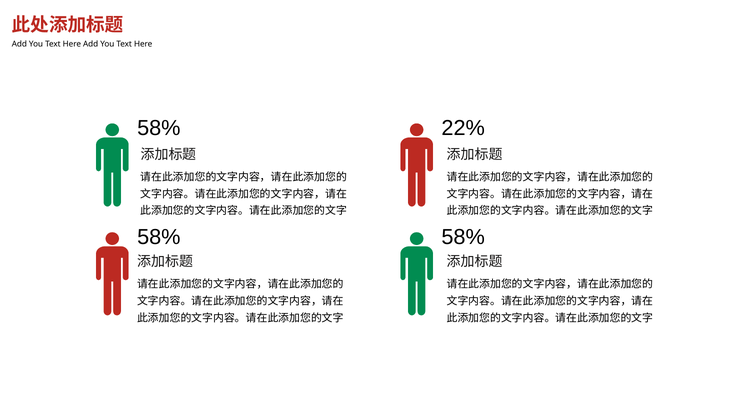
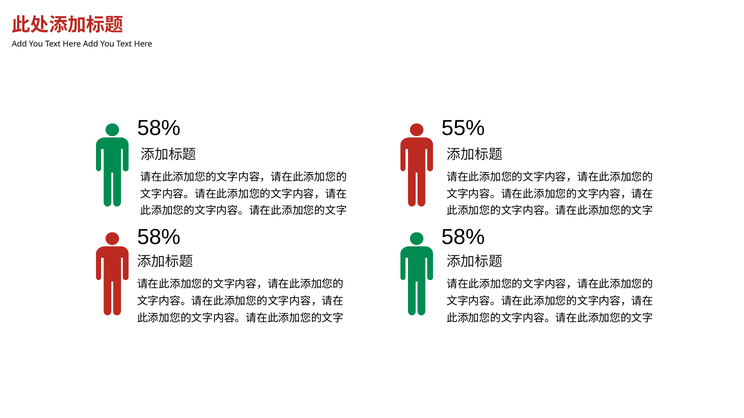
22%: 22% -> 55%
